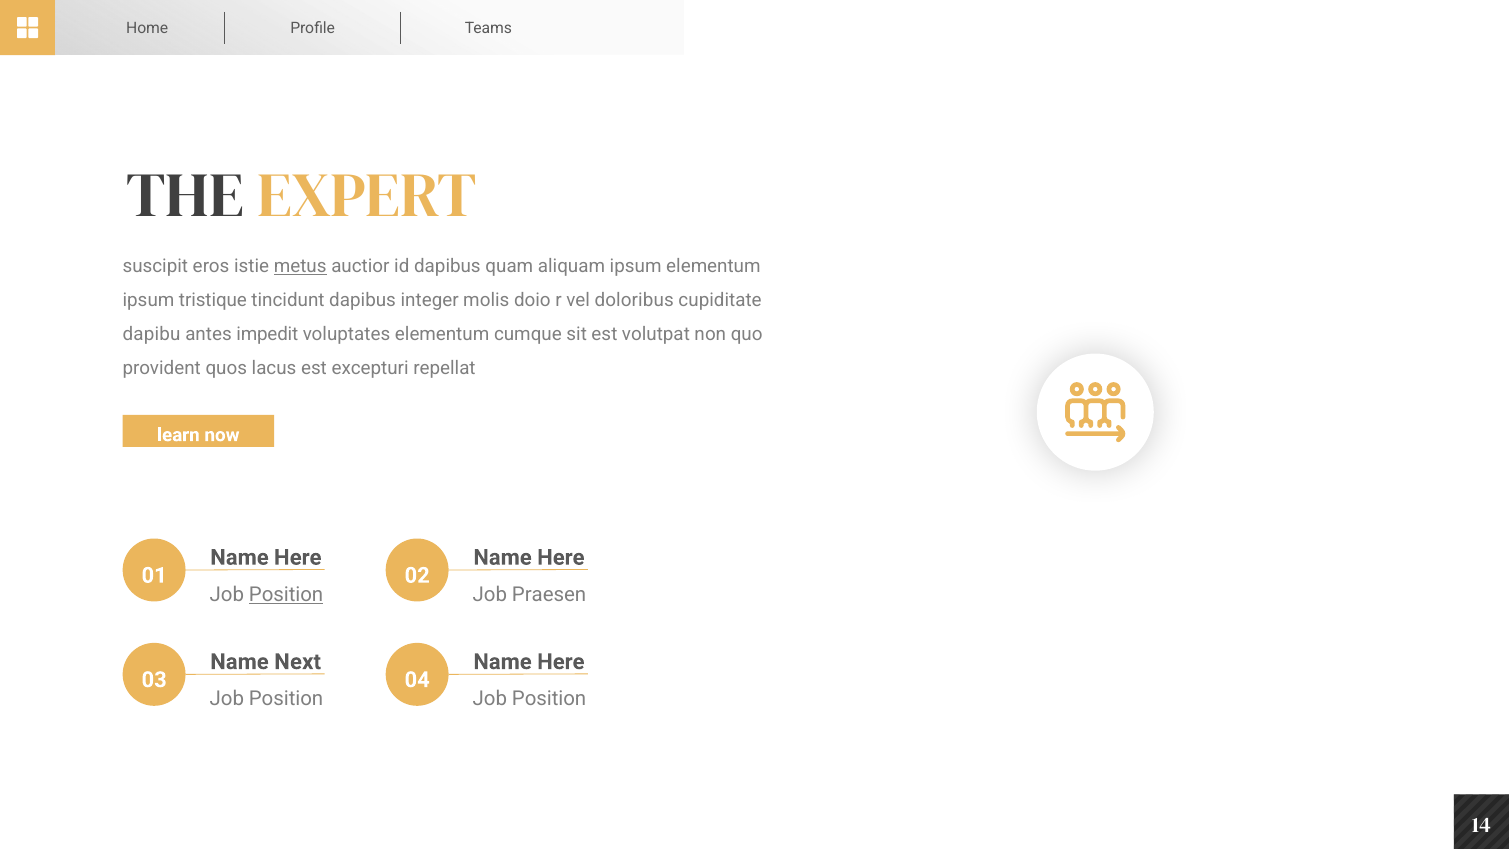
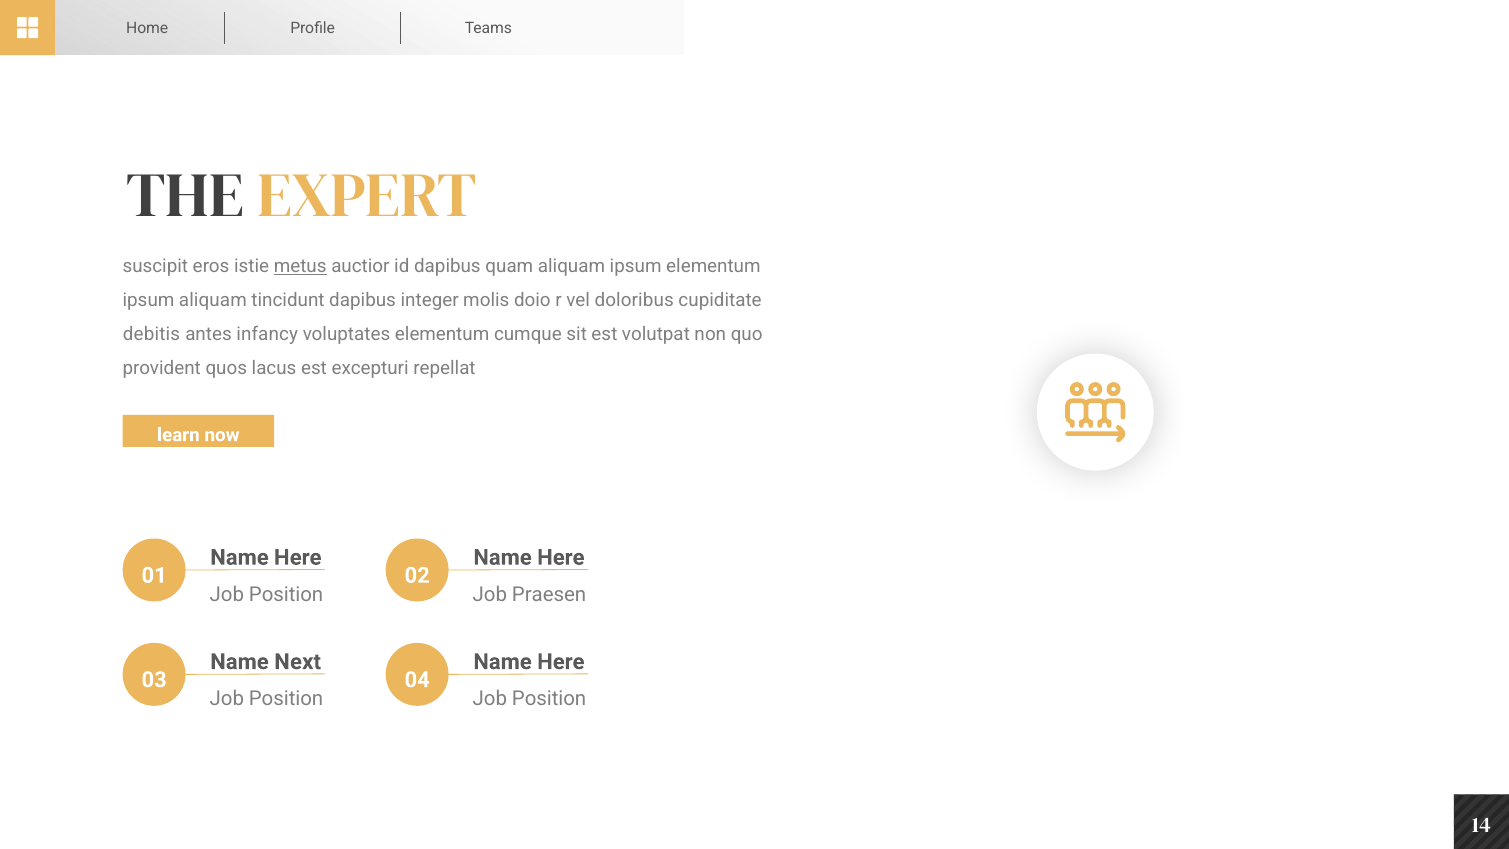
ipsum tristique: tristique -> aliquam
dapibu: dapibu -> debitis
impedit: impedit -> infancy
Position at (286, 594) underline: present -> none
